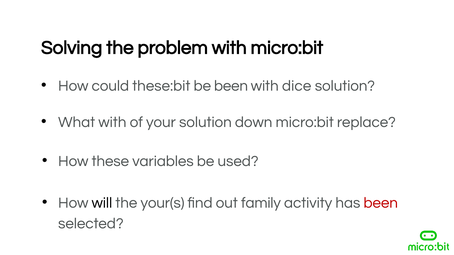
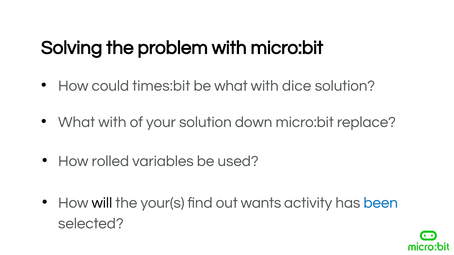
these:bit: these:bit -> times:bit
be been: been -> what
these: these -> rolled
family: family -> wants
been at (381, 203) colour: red -> blue
